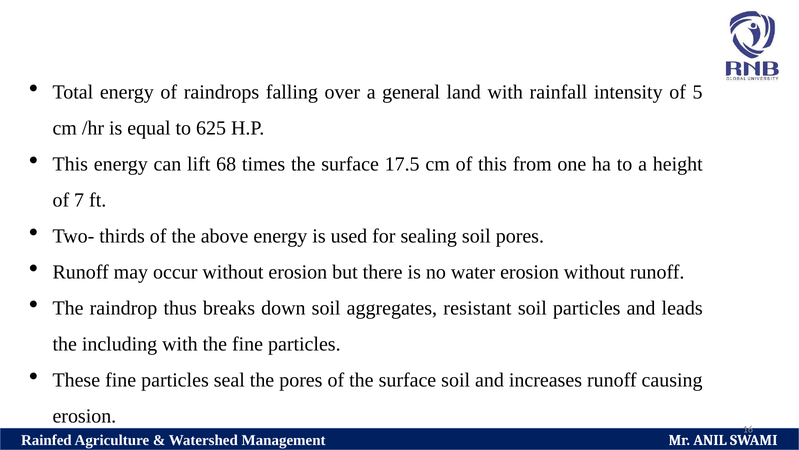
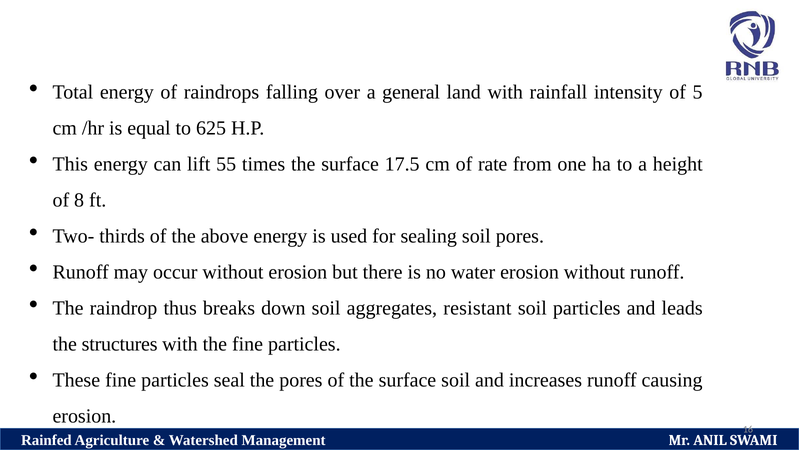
68: 68 -> 55
of this: this -> rate
7: 7 -> 8
including: including -> structures
